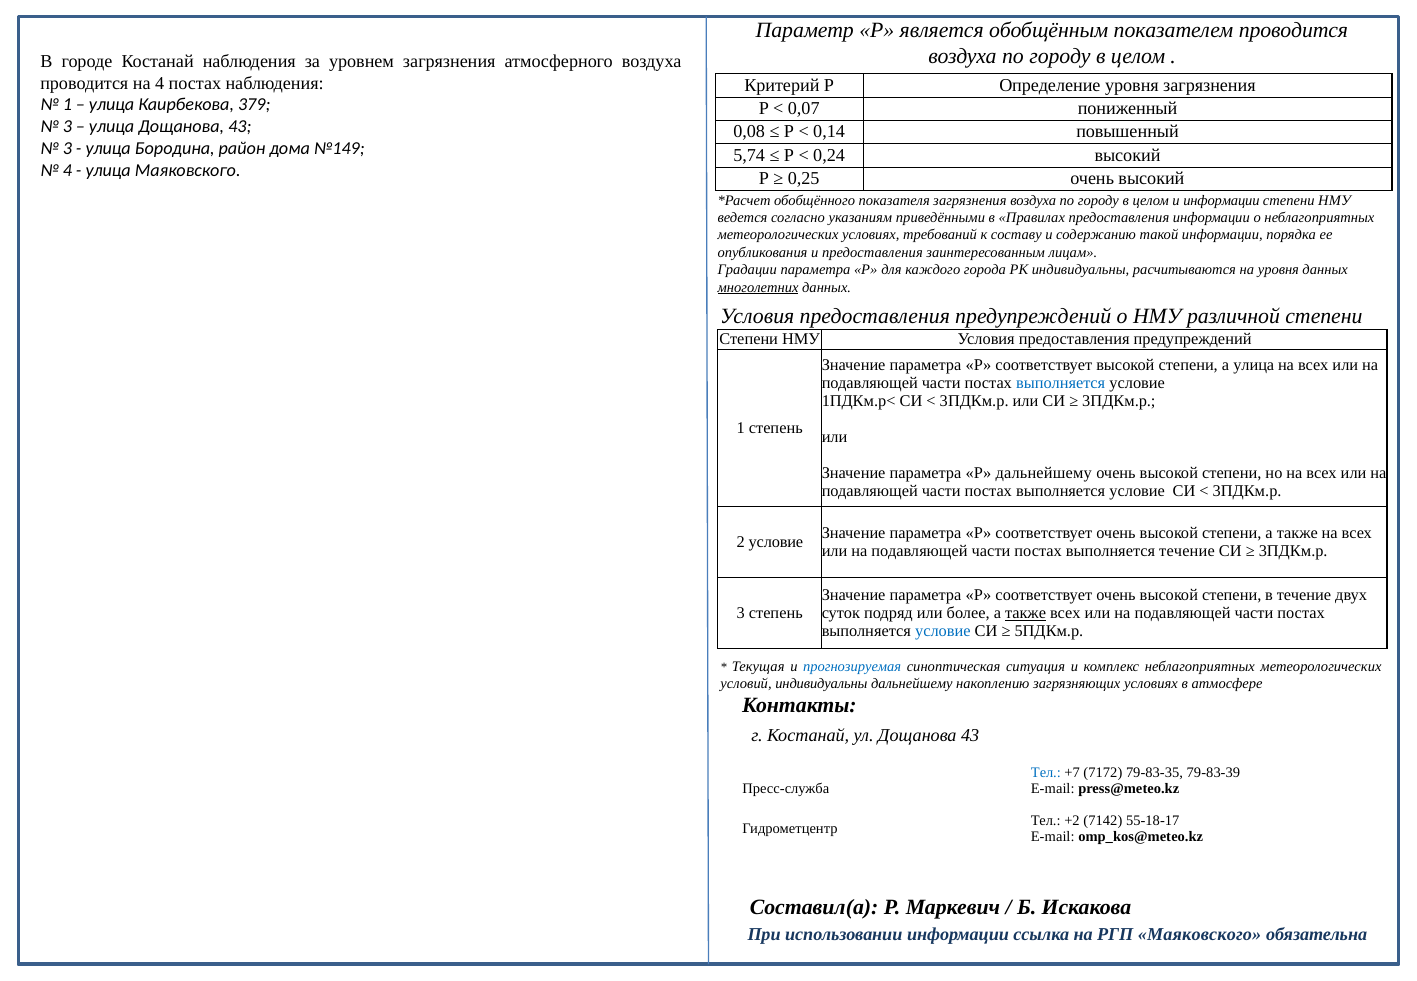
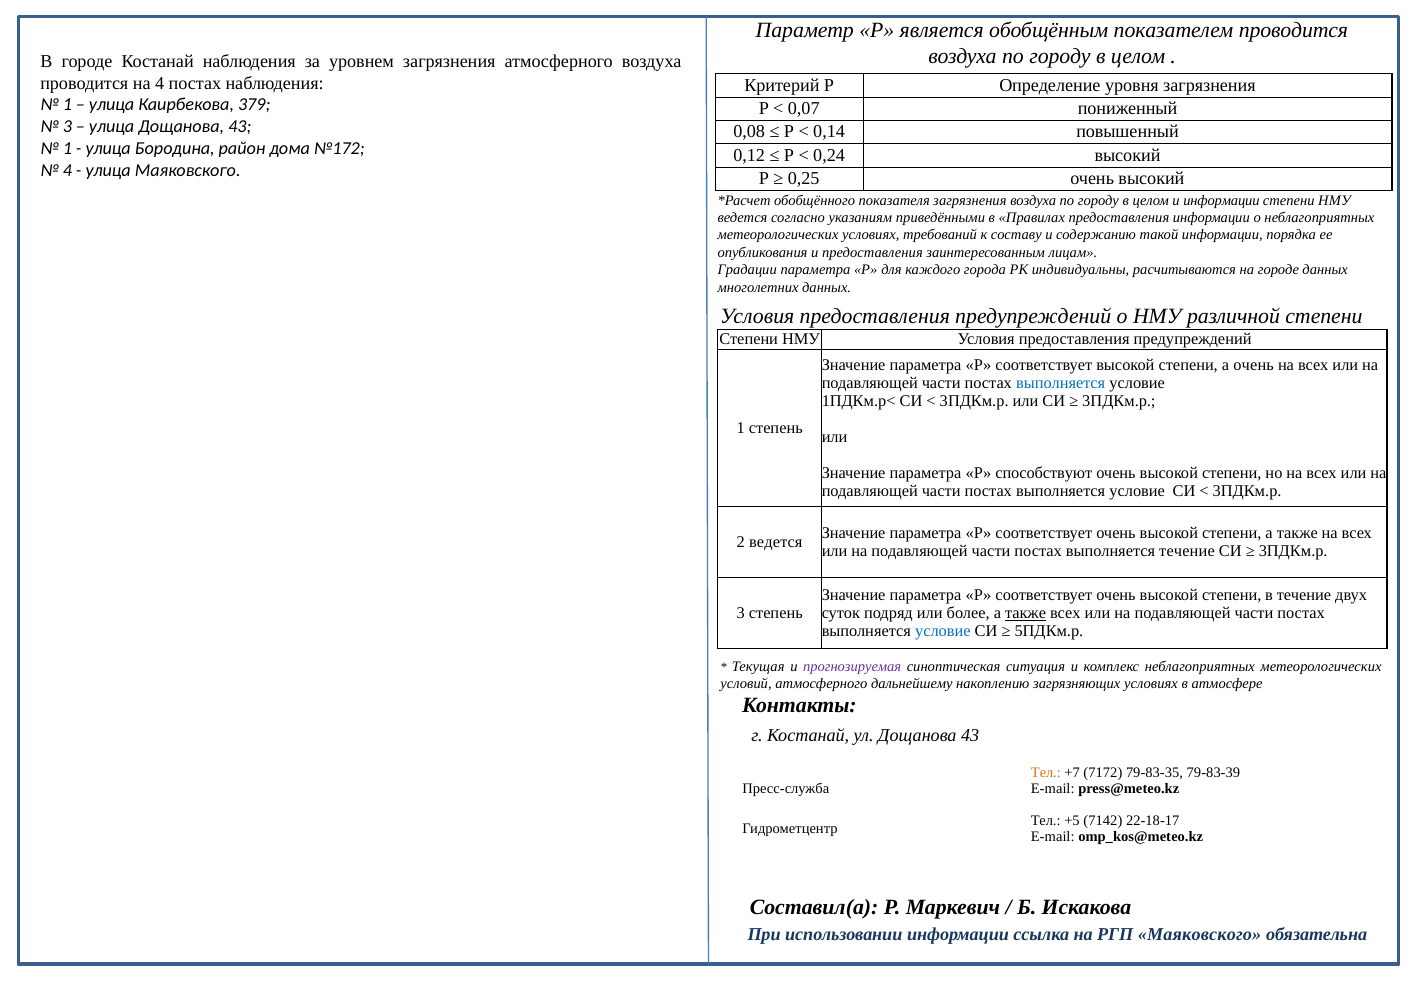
3 at (67, 149): 3 -> 1
№149: №149 -> №172
5,74: 5,74 -> 0,12
на уровня: уровня -> городе
многолетних underline: present -> none
а улица: улица -> очень
Р дальнейшему: дальнейшему -> способствуют
2 условие: условие -> ведется
прогнозируемая colour: blue -> purple
условий индивидуальны: индивидуальны -> атмосферного
Тел at (1046, 772) colour: blue -> orange
+2: +2 -> +5
55-18-17: 55-18-17 -> 22-18-17
